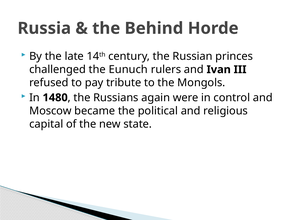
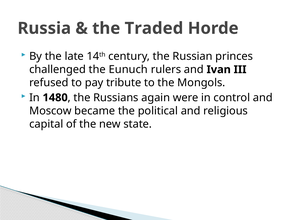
Behind: Behind -> Traded
